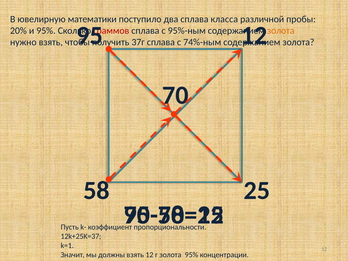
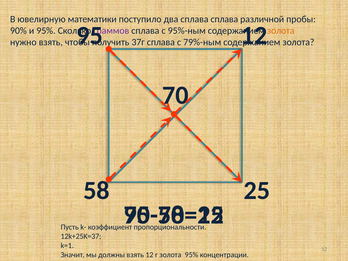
сплава класса: класса -> сплава
20%: 20% -> 90%
граммов colour: red -> purple
74%-ным: 74%-ным -> 79%-ным
